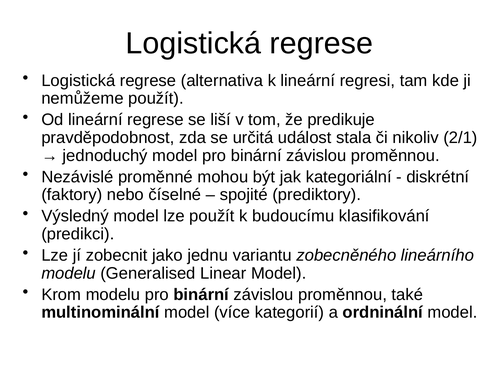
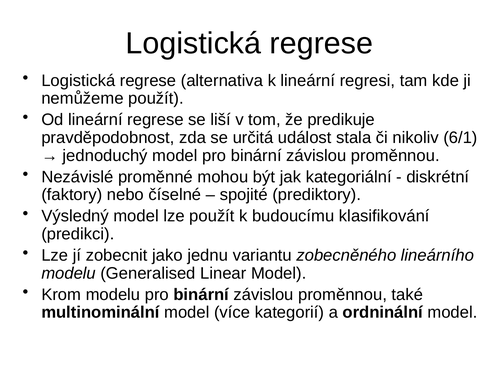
2/1: 2/1 -> 6/1
